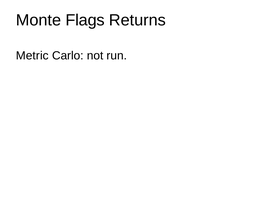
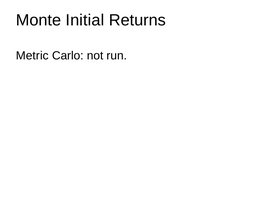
Flags: Flags -> Initial
